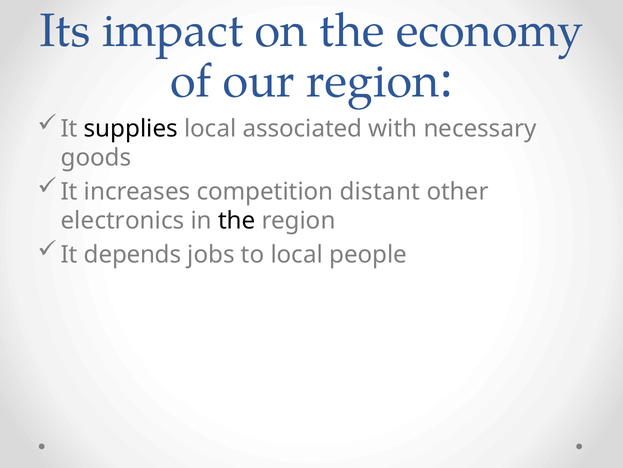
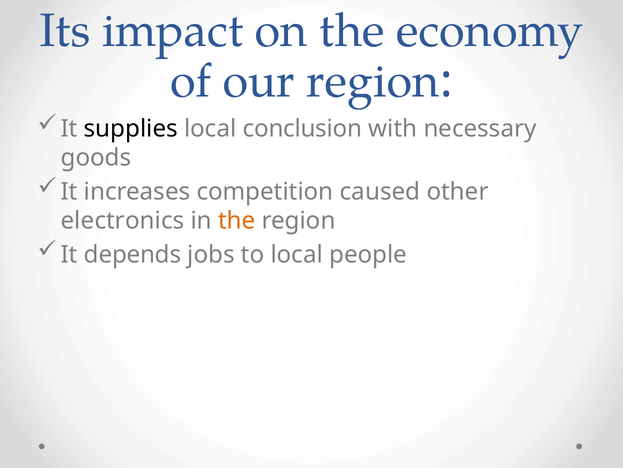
associated: associated -> conclusion
distant: distant -> caused
the at (237, 220) colour: black -> orange
